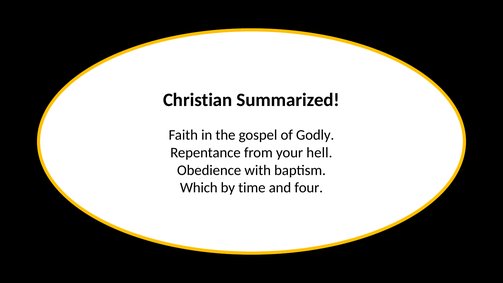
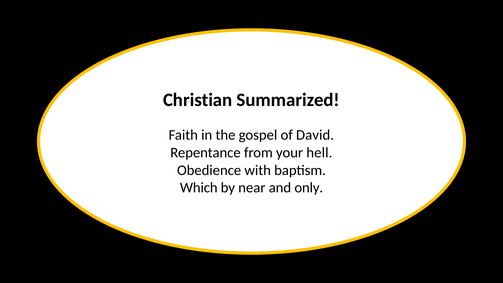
Godly: Godly -> David
time: time -> near
four: four -> only
